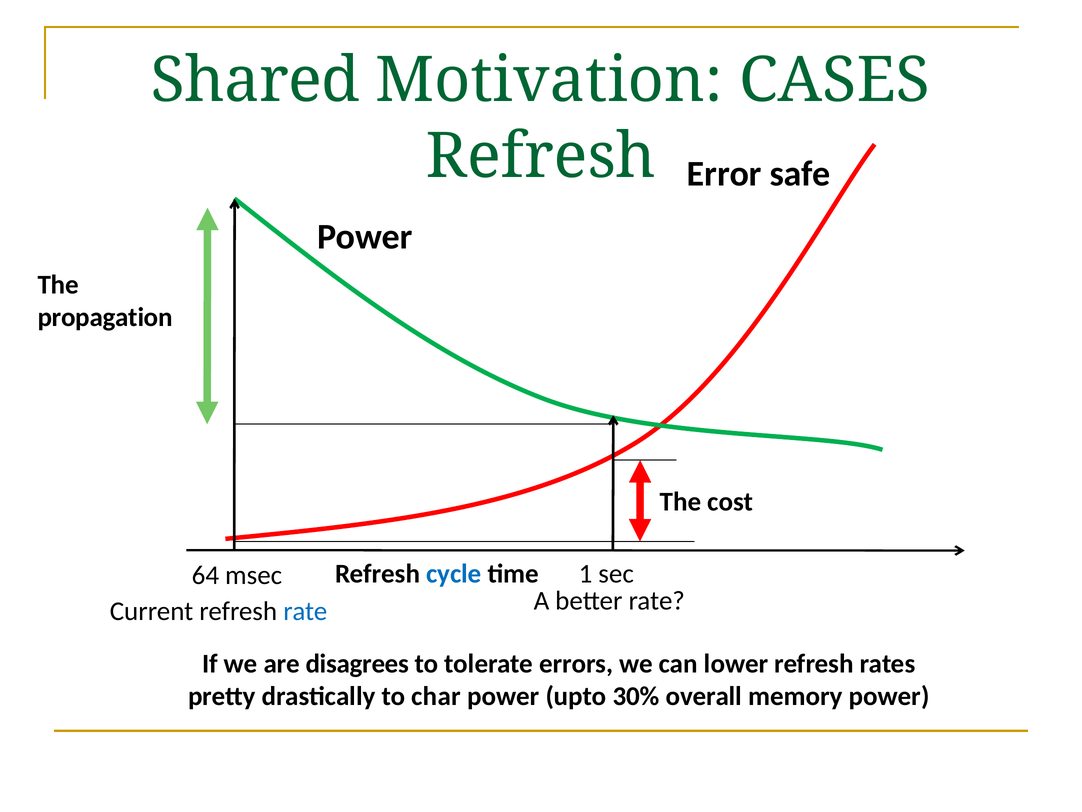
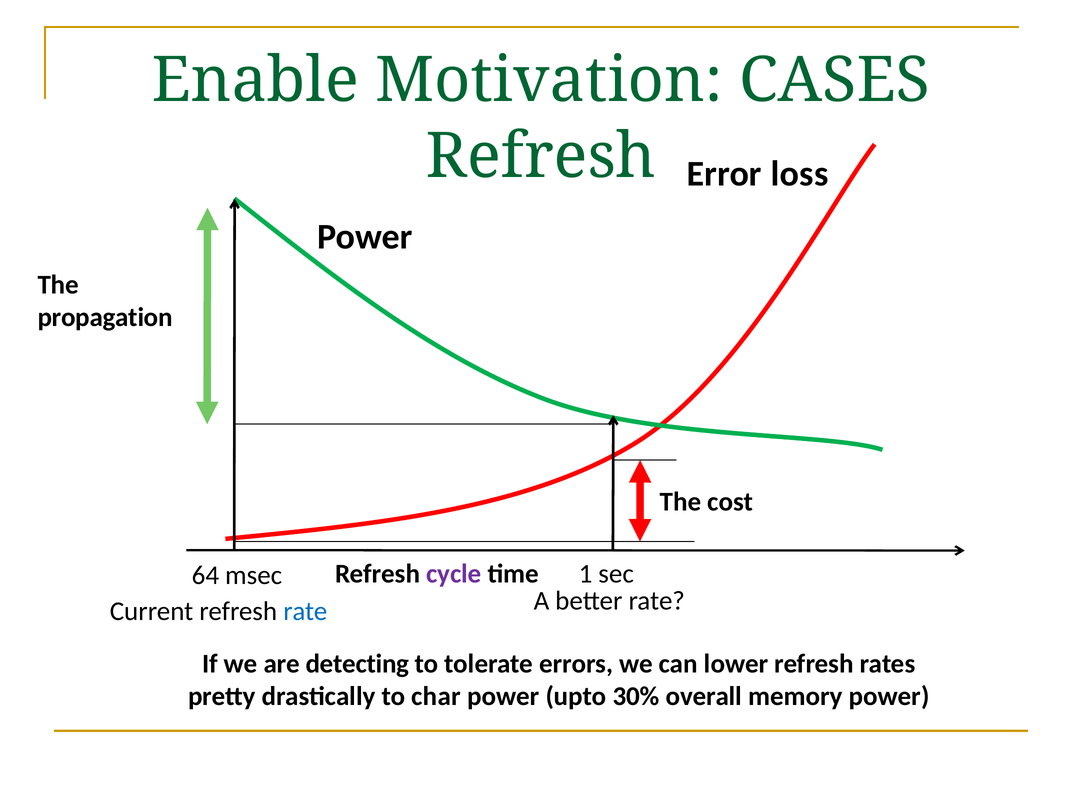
Shared: Shared -> Enable
safe: safe -> loss
cycle colour: blue -> purple
disagrees: disagrees -> detecting
